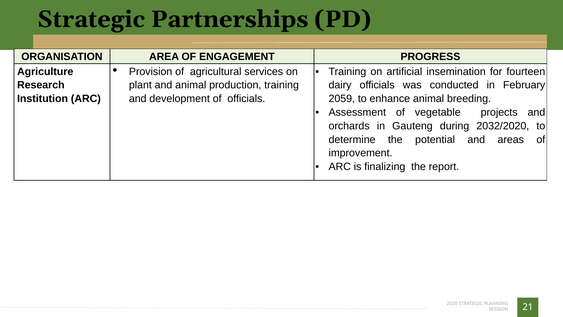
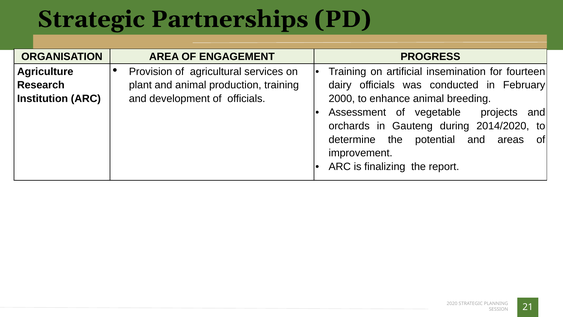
2059: 2059 -> 2000
2032/2020: 2032/2020 -> 2014/2020
